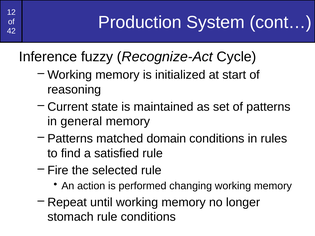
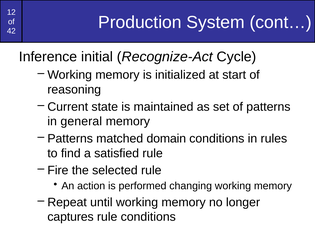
fuzzy: fuzzy -> initial
stomach: stomach -> captures
